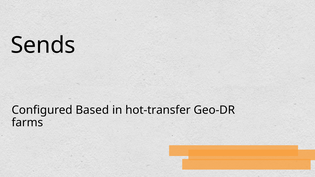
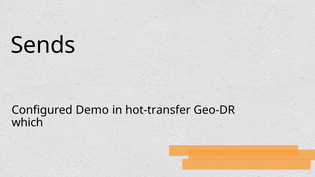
Based: Based -> Demo
farms: farms -> which
